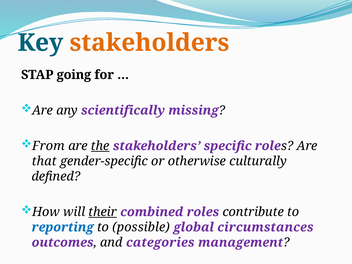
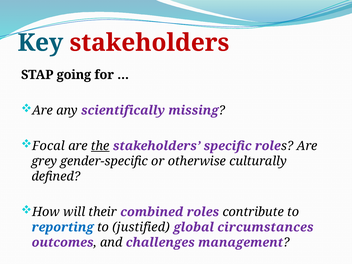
stakeholders at (149, 43) colour: orange -> red
From: From -> Focal
that: that -> grey
their underline: present -> none
possible: possible -> justified
categories: categories -> challenges
